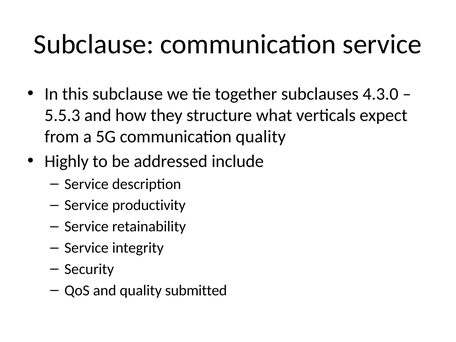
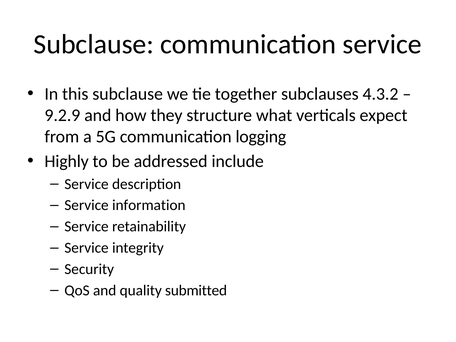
4.3.0: 4.3.0 -> 4.3.2
5.5.3: 5.5.3 -> 9.2.9
communication quality: quality -> logging
productivity: productivity -> information
